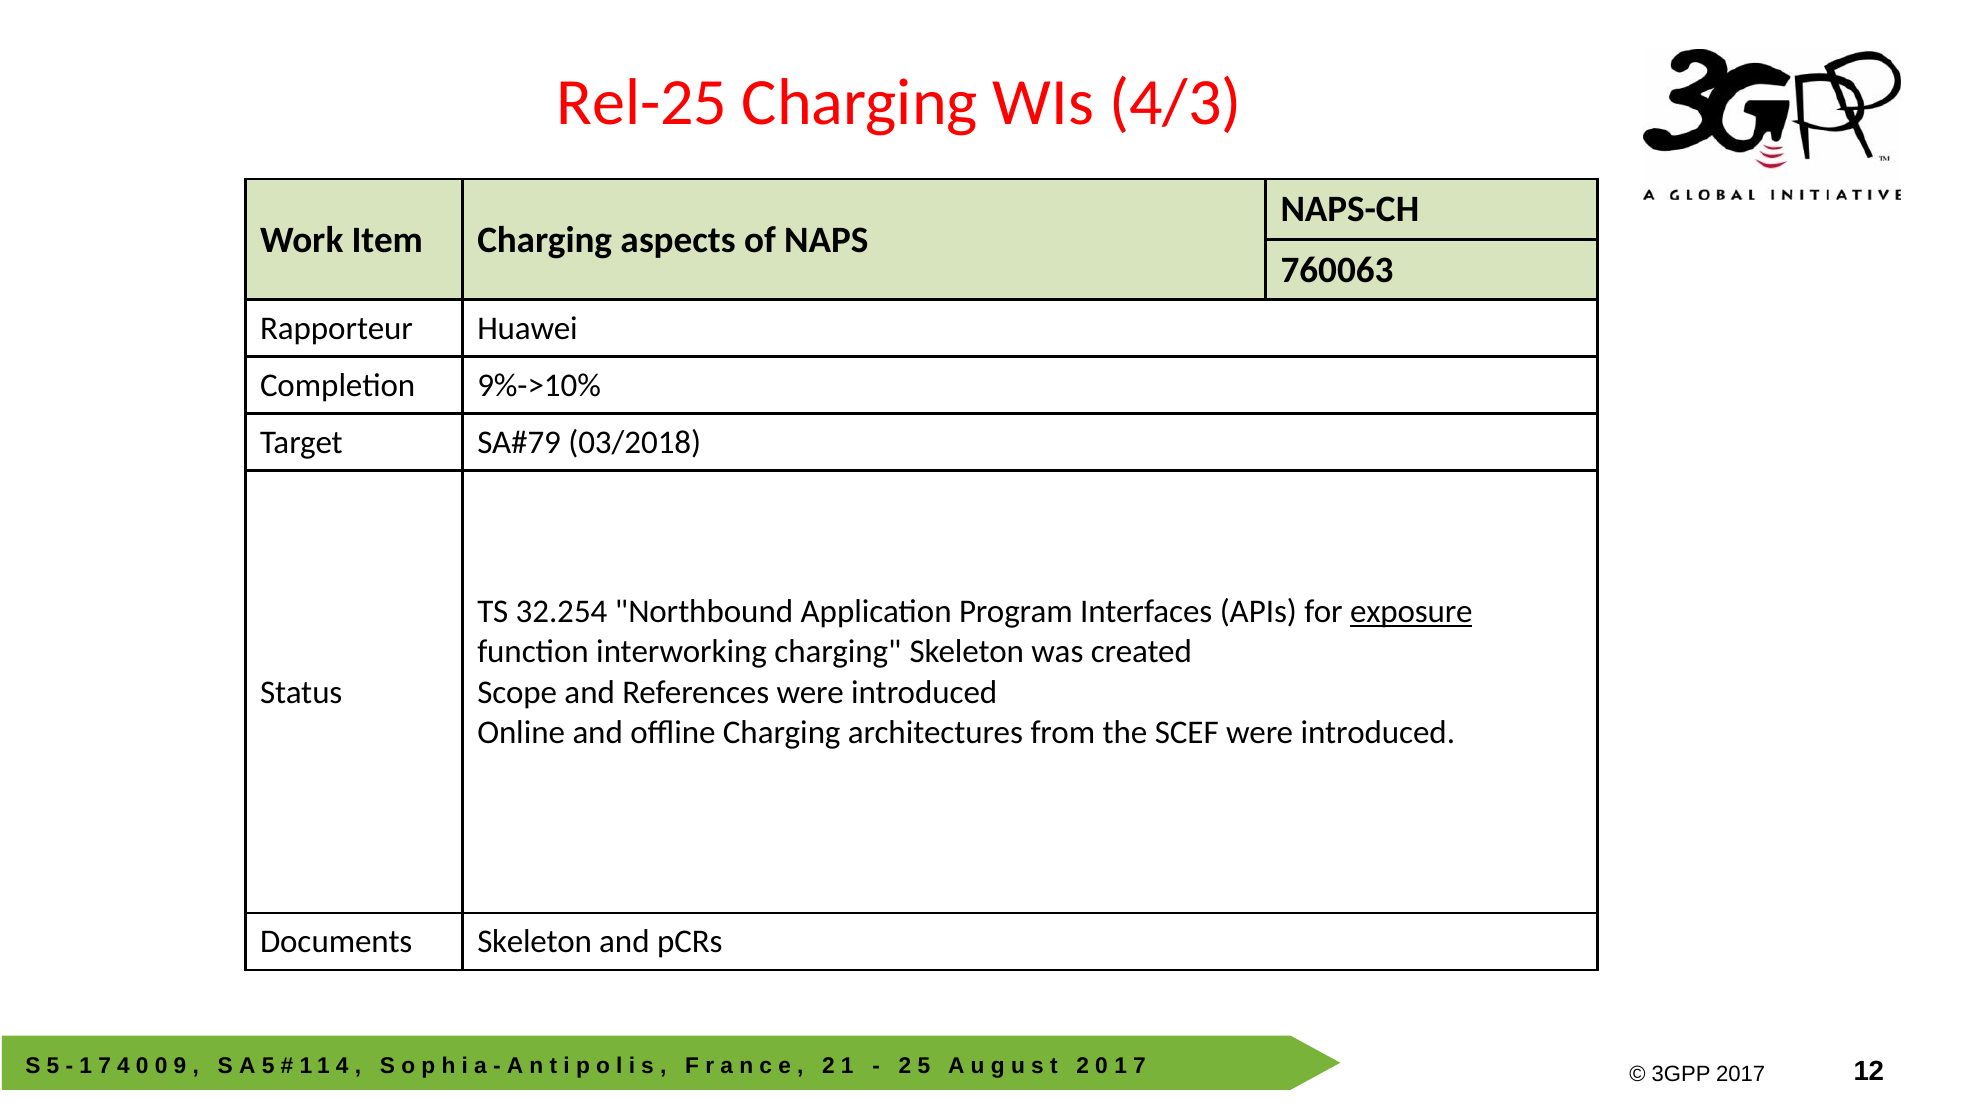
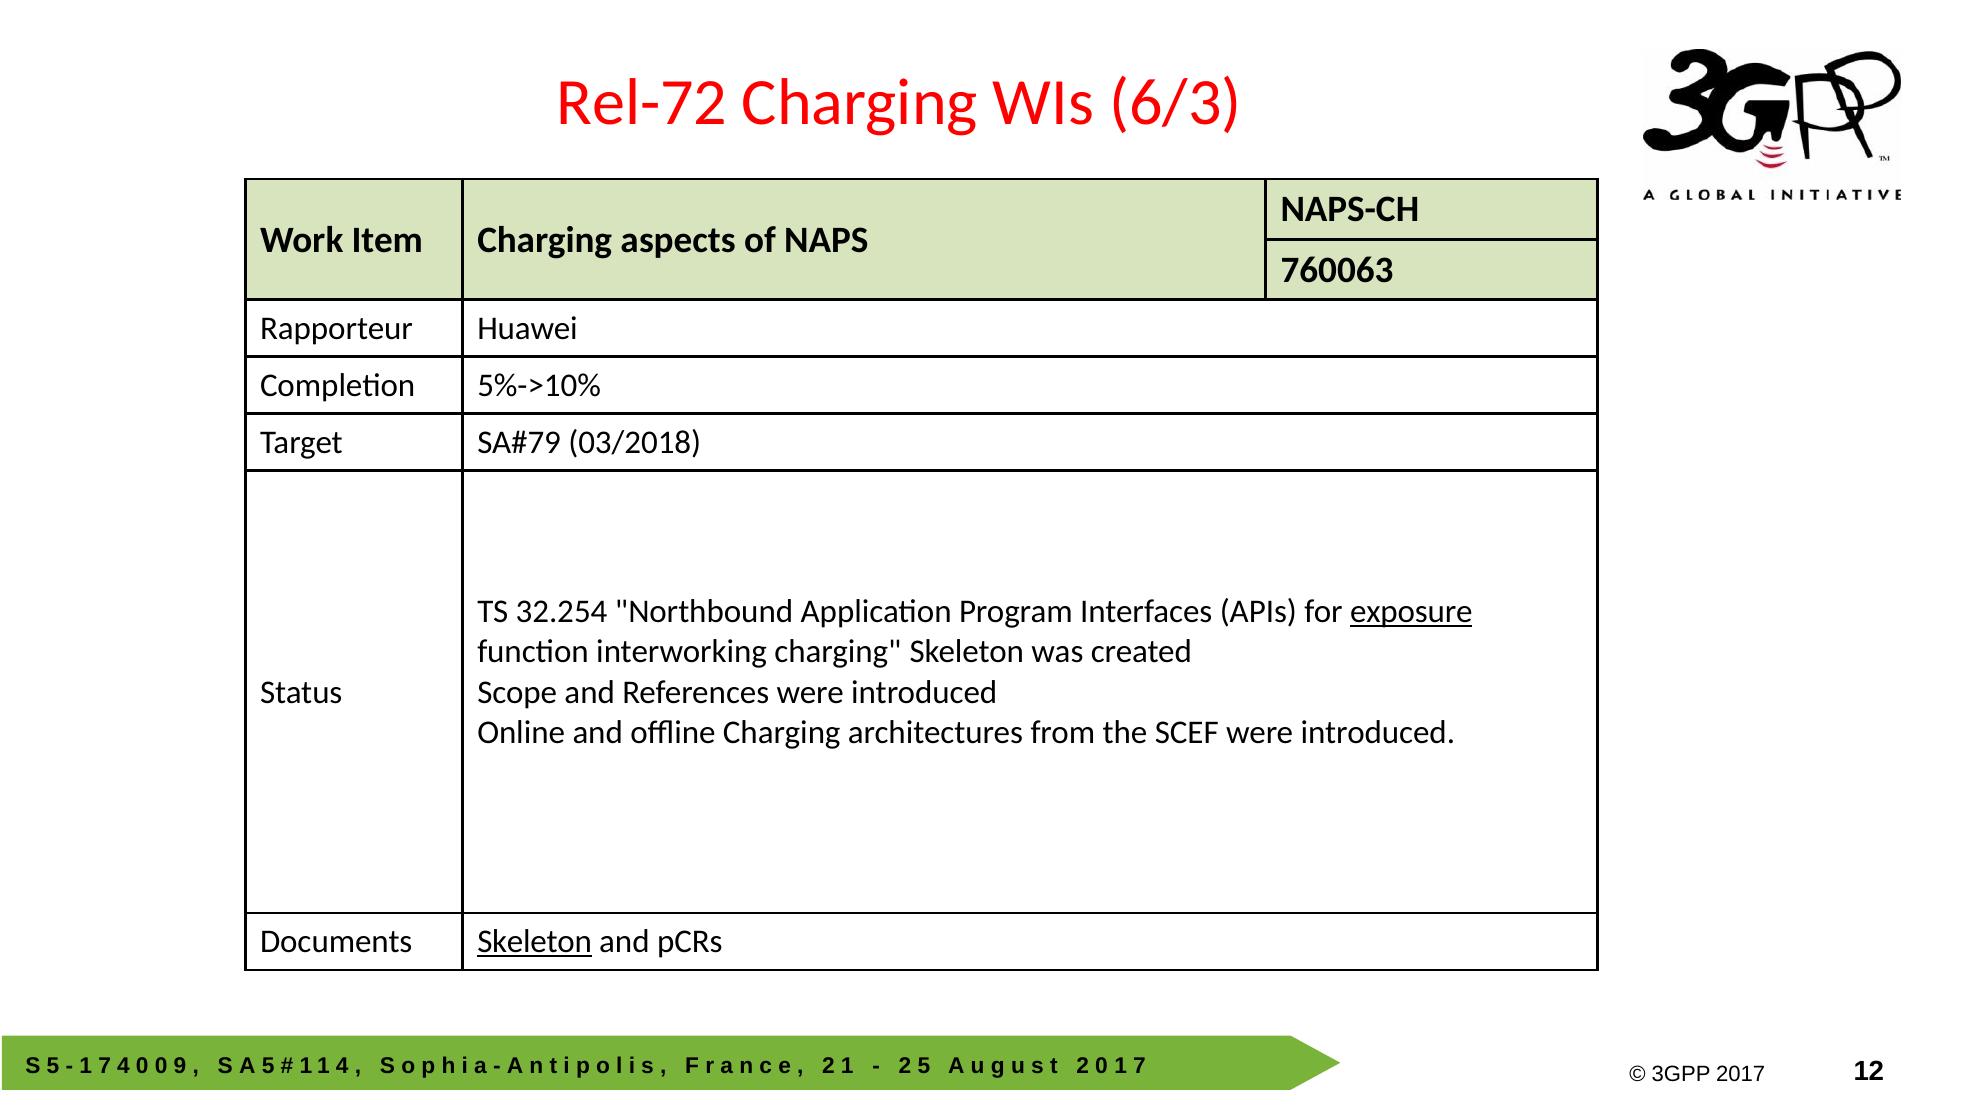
Rel-25: Rel-25 -> Rel-72
4/3: 4/3 -> 6/3
9%->10%: 9%->10% -> 5%->10%
Skeleton at (535, 942) underline: none -> present
